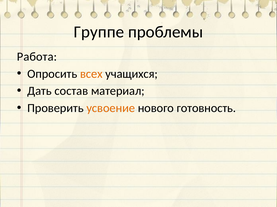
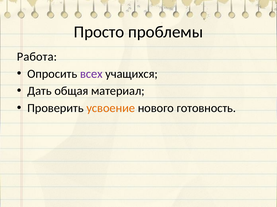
Группе: Группе -> Просто
всех colour: orange -> purple
состав: состав -> общая
